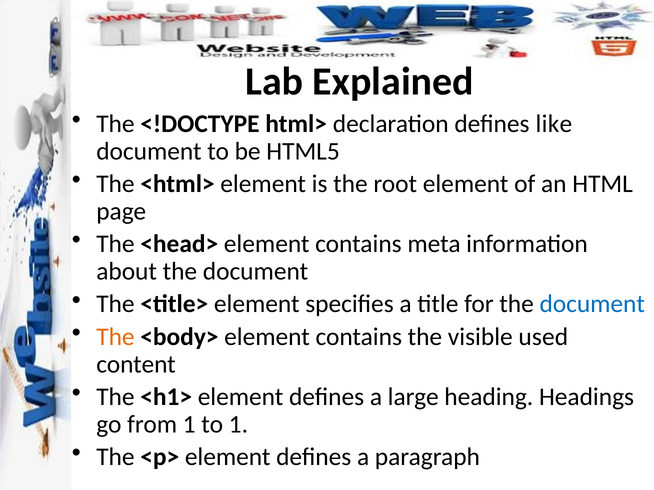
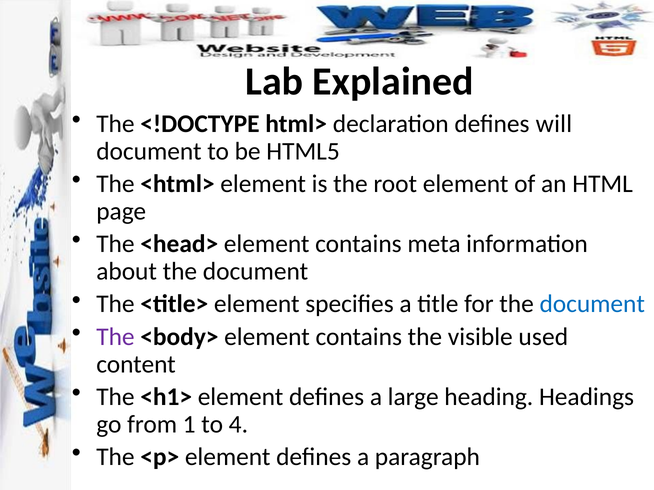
like: like -> will
The at (115, 337) colour: orange -> purple
to 1: 1 -> 4
